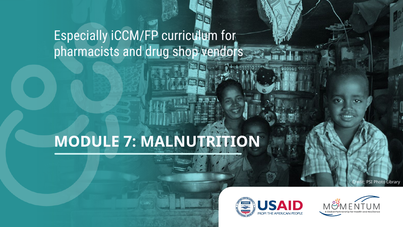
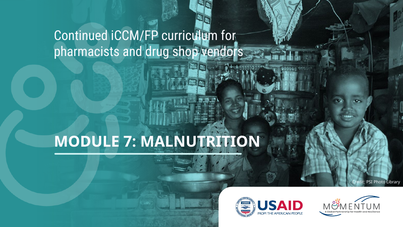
Especially: Especially -> Continued
